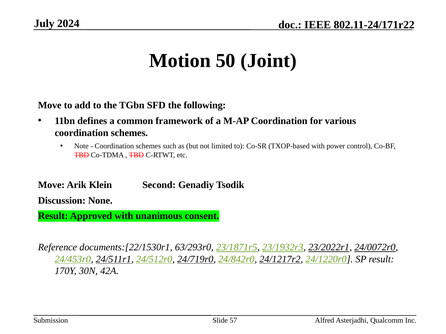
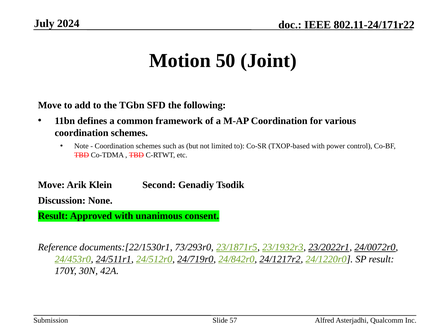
63/293r0: 63/293r0 -> 73/293r0
